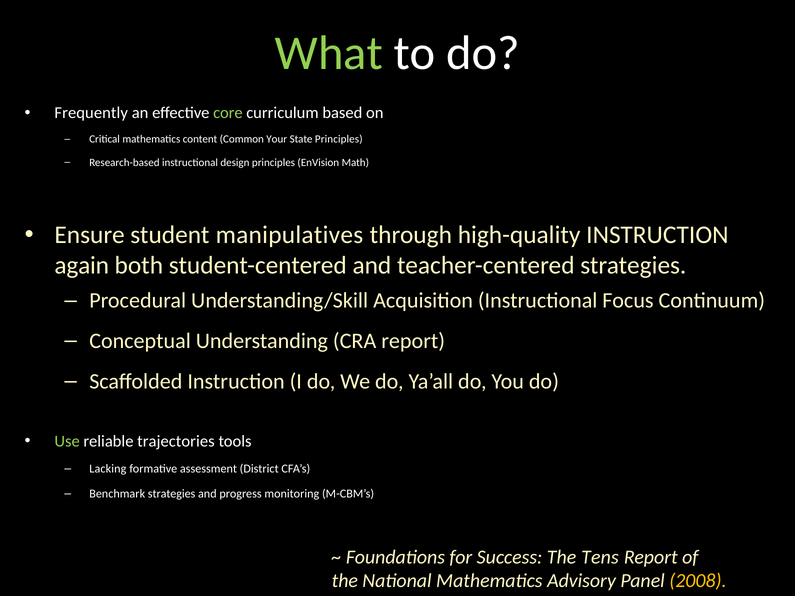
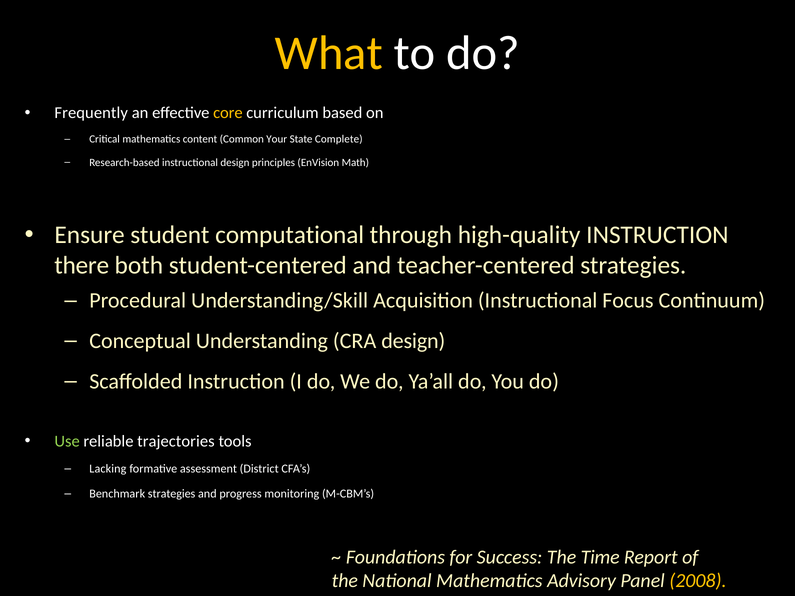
What colour: light green -> yellow
core colour: light green -> yellow
State Principles: Principles -> Complete
manipulatives: manipulatives -> computational
again: again -> there
CRA report: report -> design
Tens: Tens -> Time
